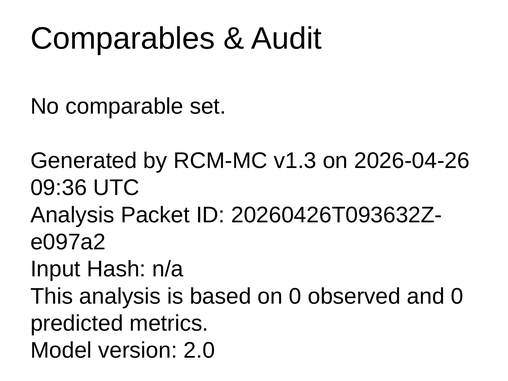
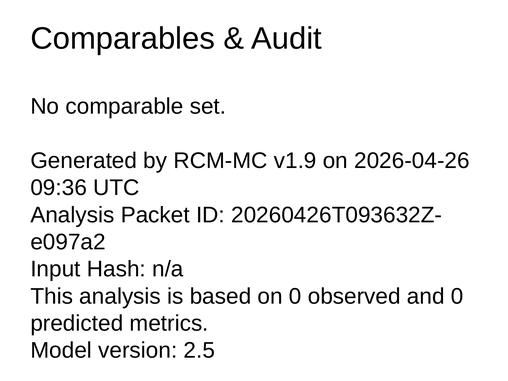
v1.3: v1.3 -> v1.9
2.0: 2.0 -> 2.5
